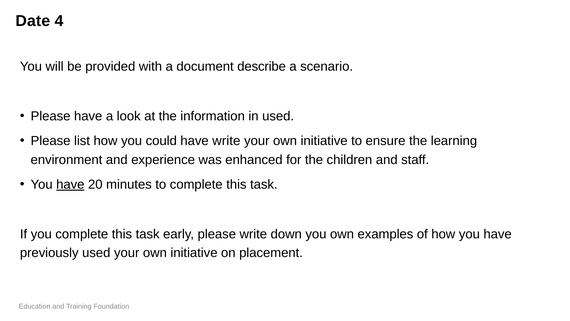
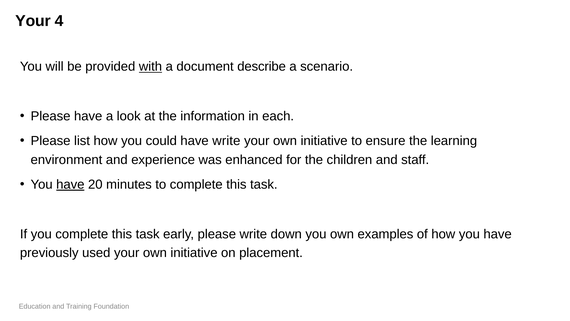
Date at (33, 21): Date -> Your
with underline: none -> present
in used: used -> each
